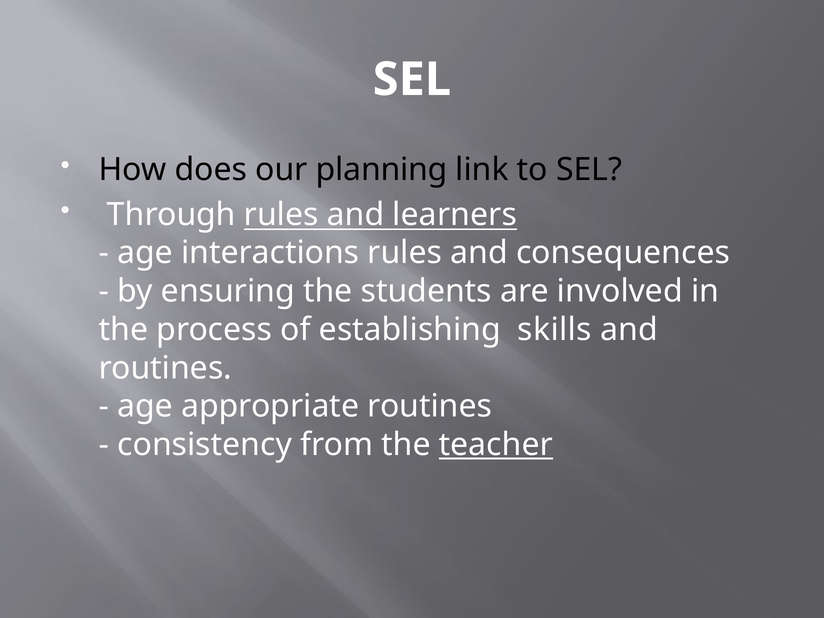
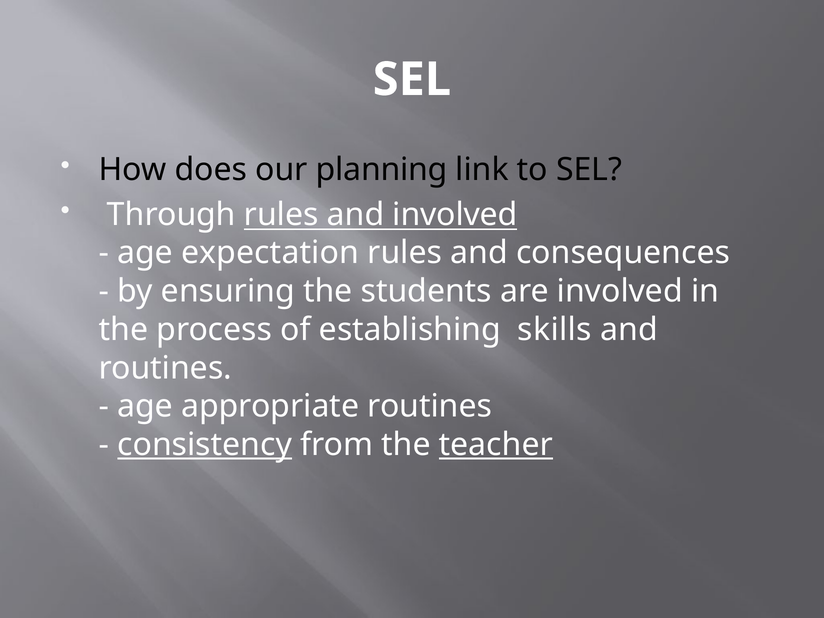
and learners: learners -> involved
interactions: interactions -> expectation
consistency underline: none -> present
